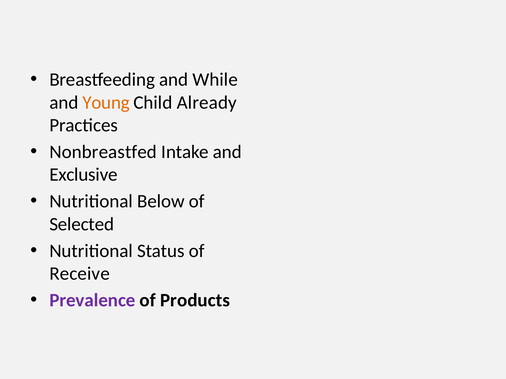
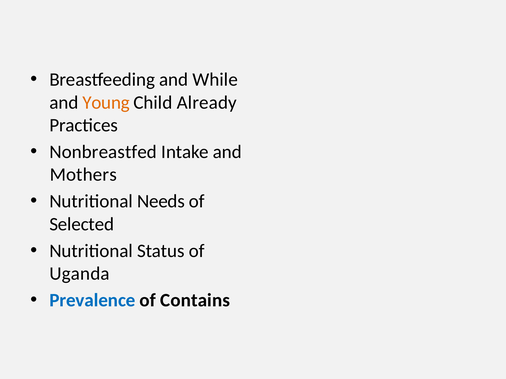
Exclusive: Exclusive -> Mothers
Below: Below -> Needs
Receive: Receive -> Uganda
Prevalence colour: purple -> blue
Products: Products -> Contains
